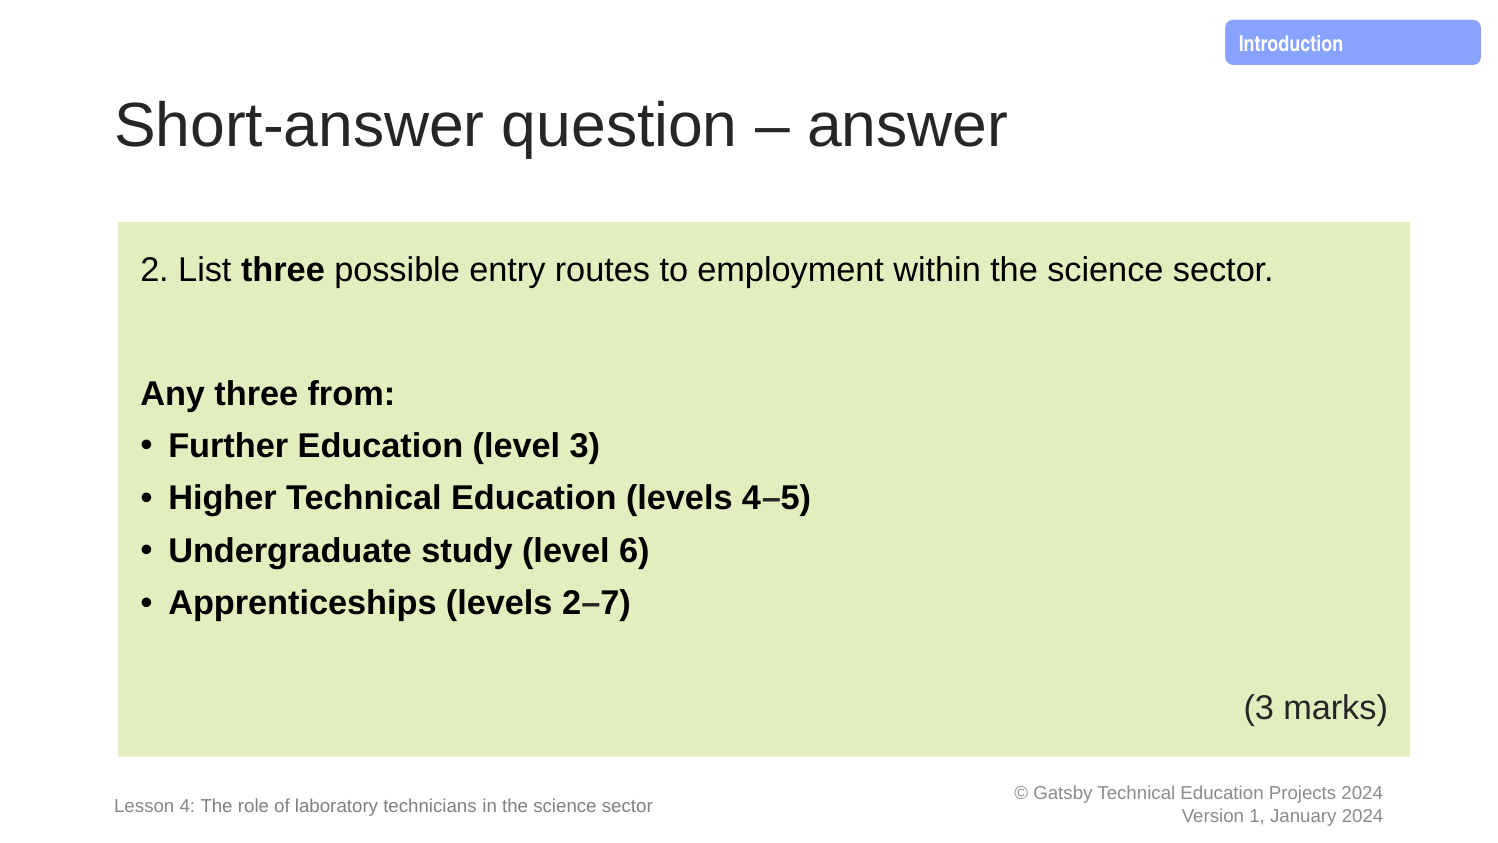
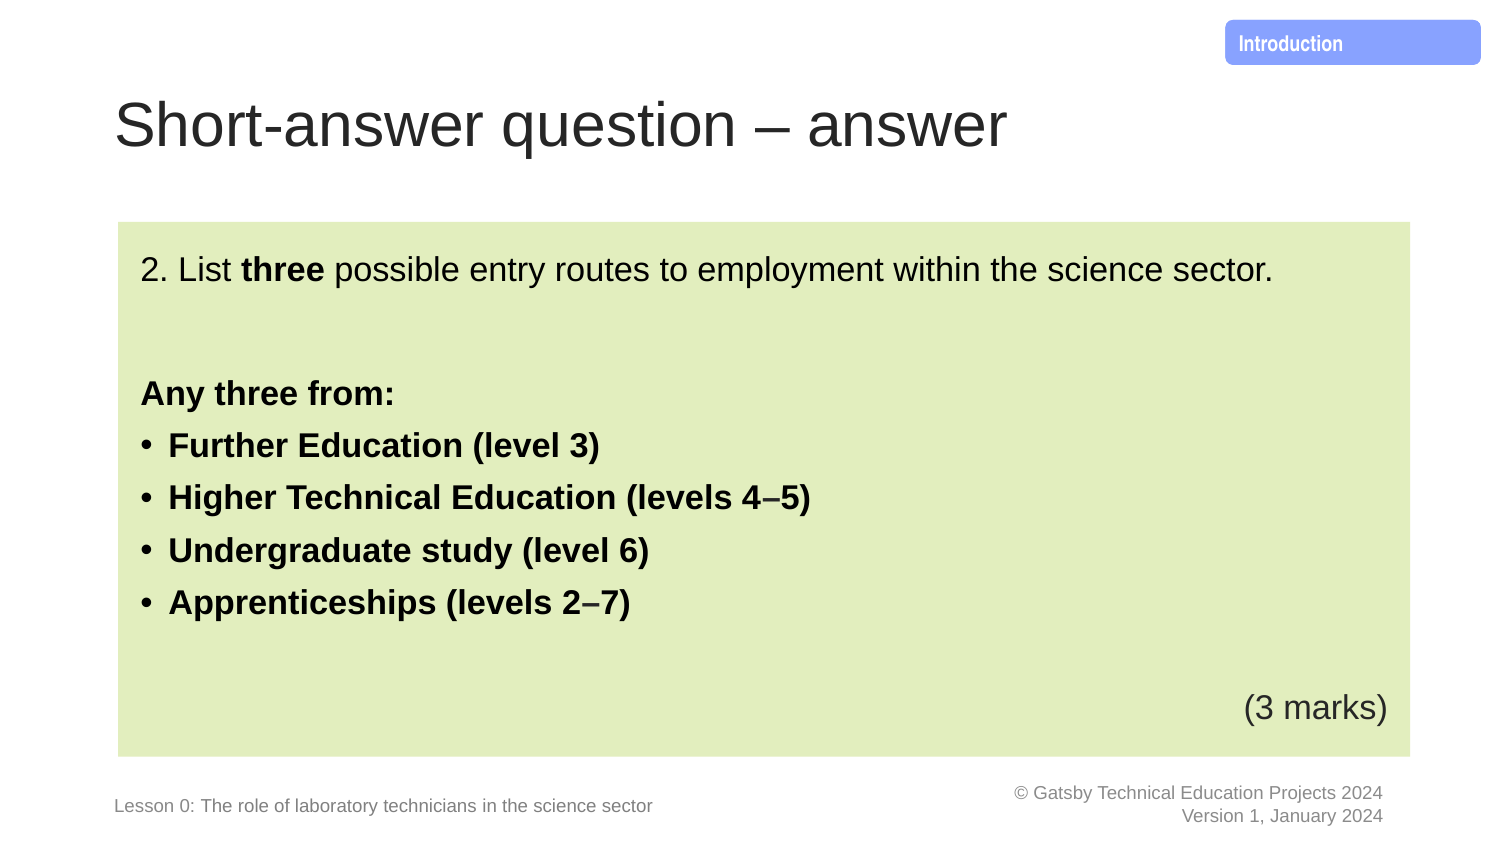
4: 4 -> 0
